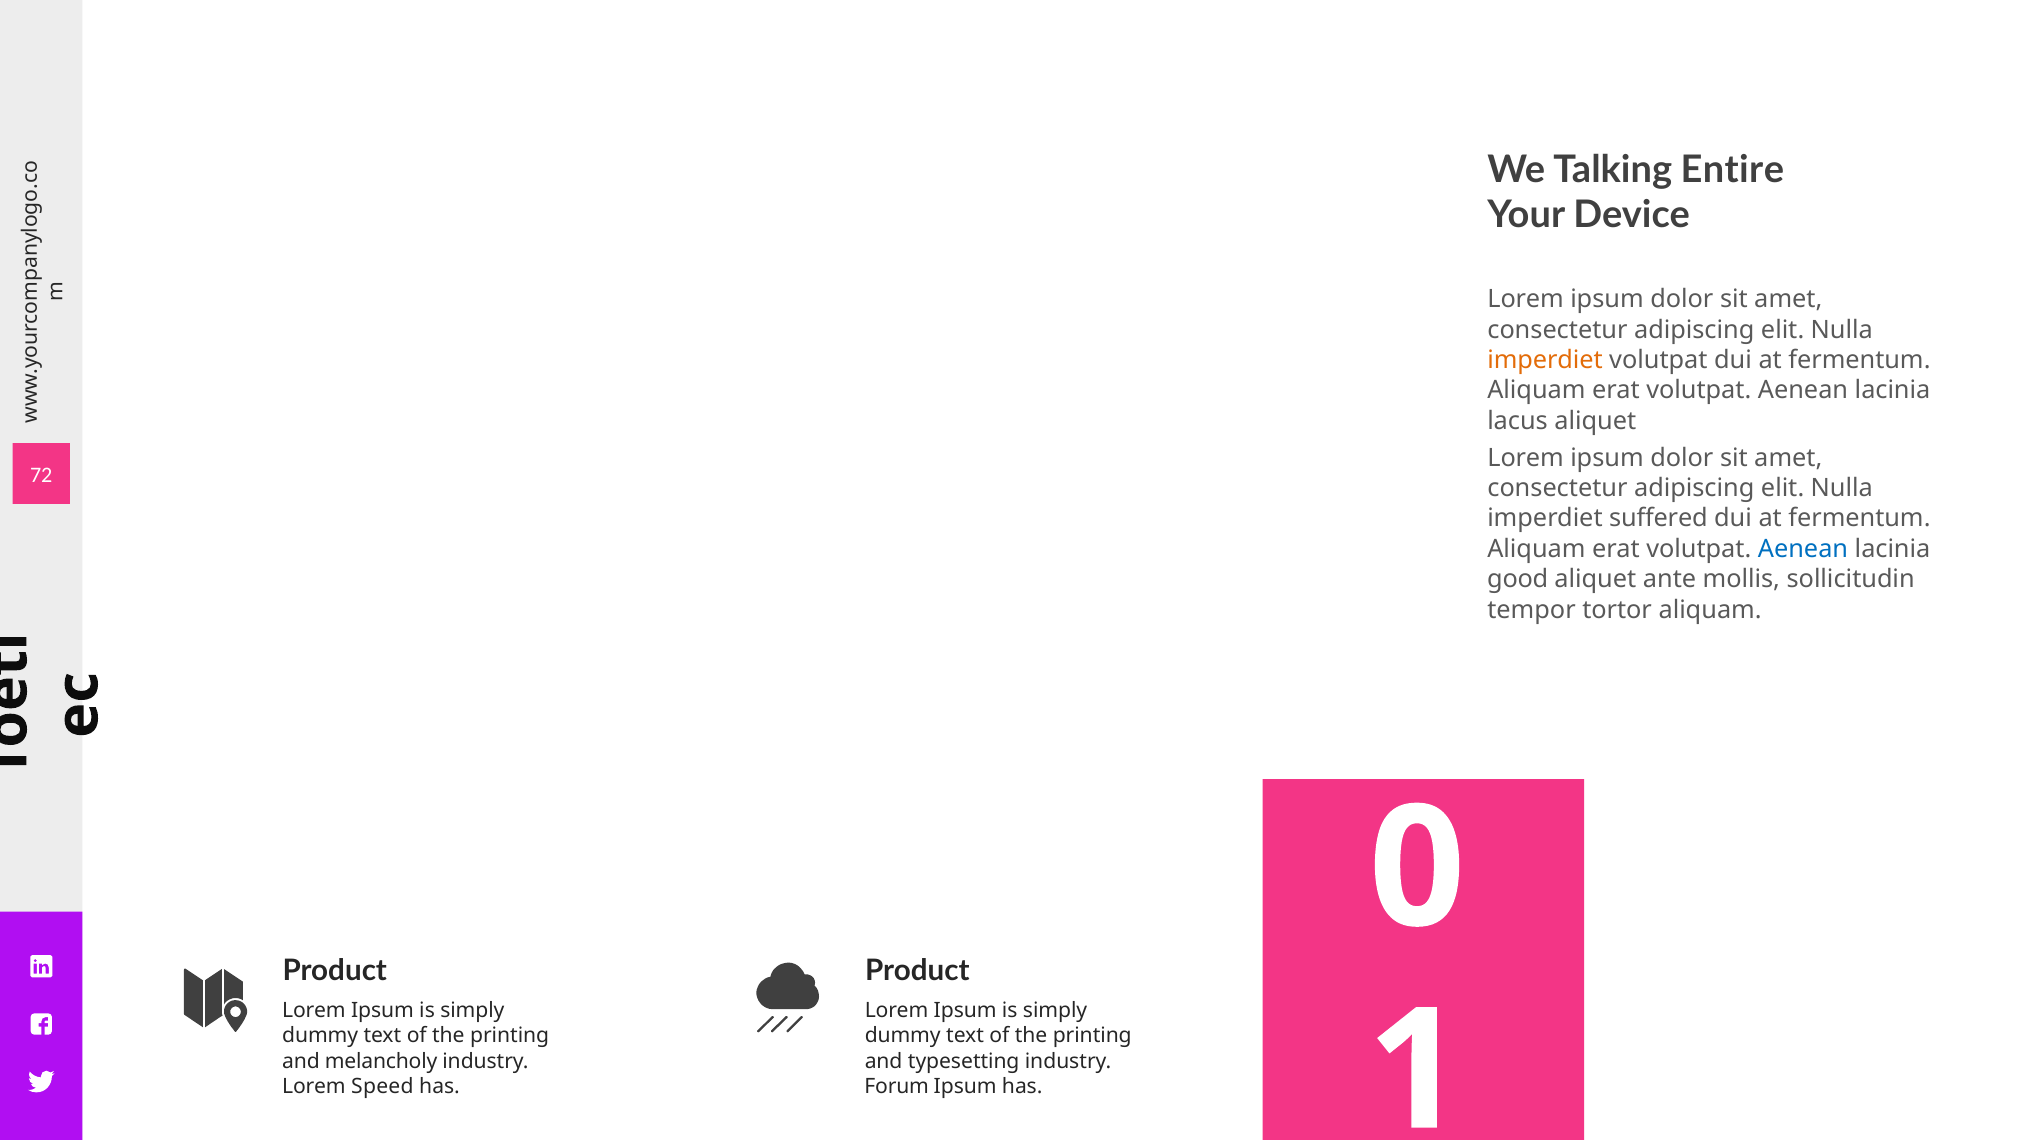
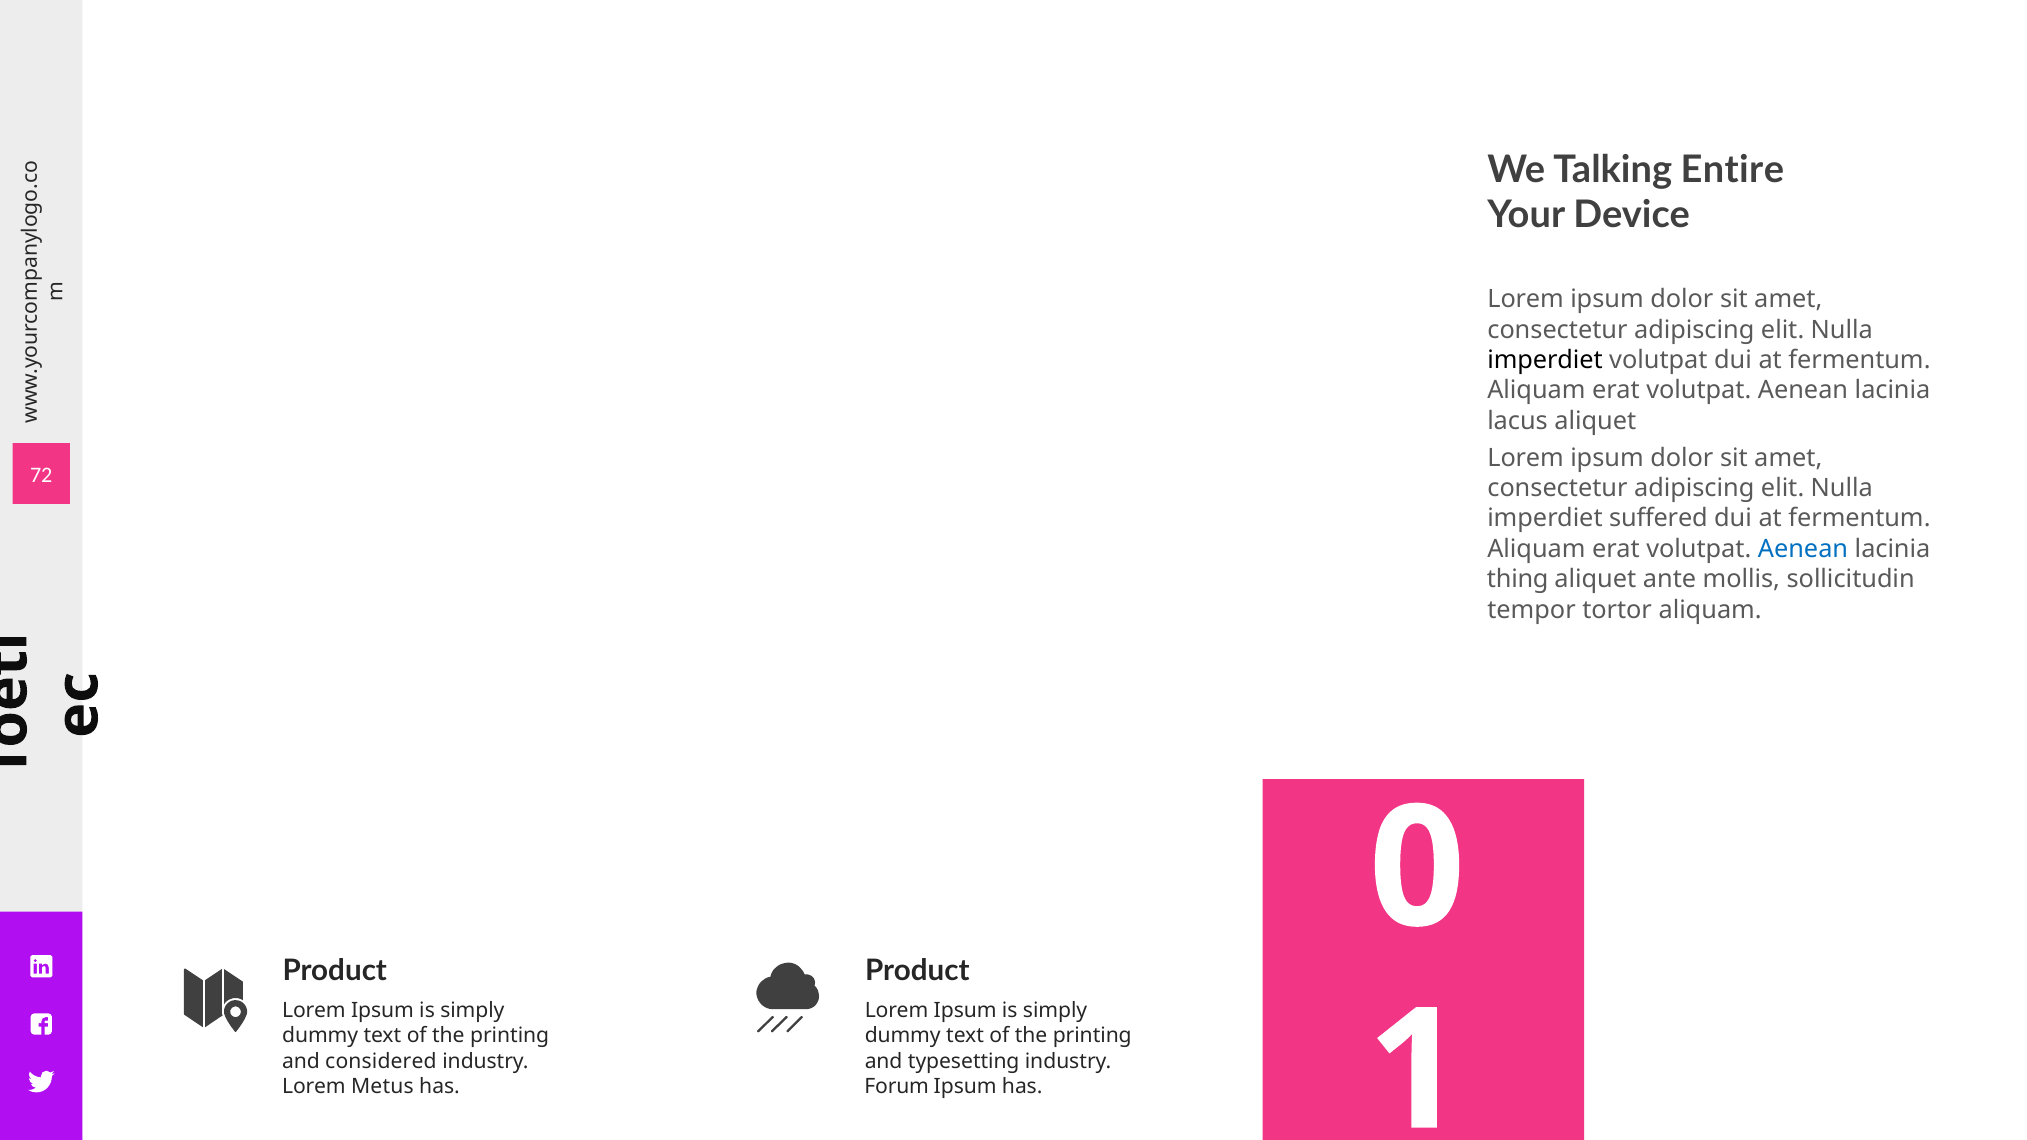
imperdiet at (1545, 360) colour: orange -> black
good: good -> thing
melancholy: melancholy -> considered
Speed: Speed -> Metus
